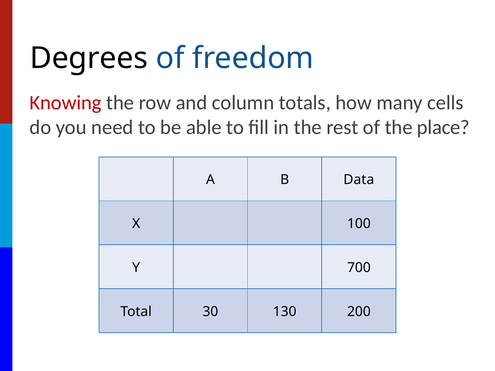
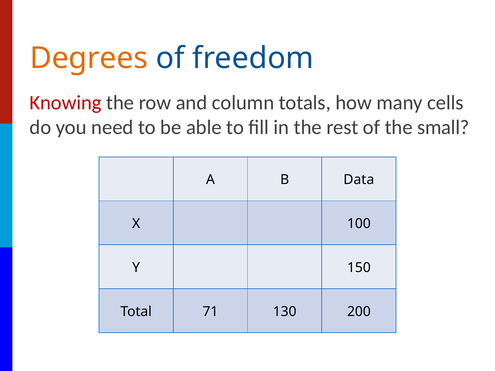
Degrees colour: black -> orange
place: place -> small
700: 700 -> 150
30: 30 -> 71
